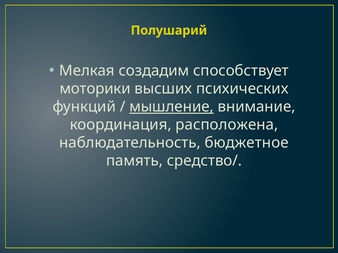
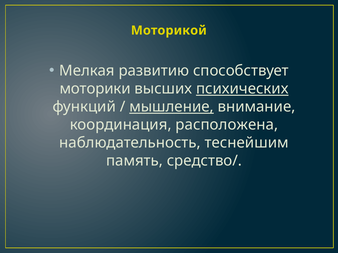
Полушарий: Полушарий -> Моторикой
создадим: создадим -> развитию
психических underline: none -> present
бюджетное: бюджетное -> теснейшим
